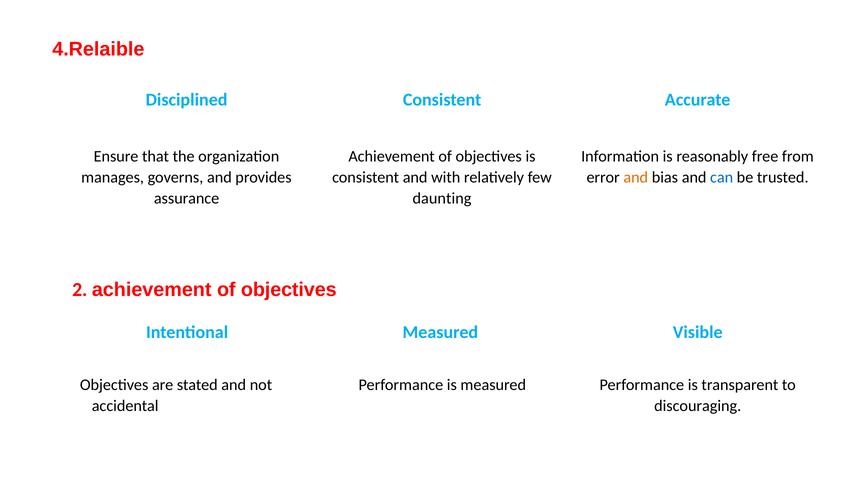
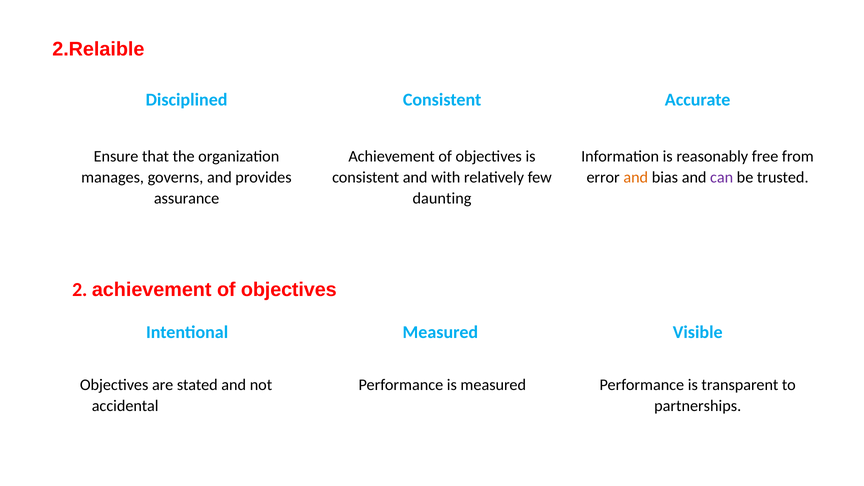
4.Relaible: 4.Relaible -> 2.Relaible
can colour: blue -> purple
discouraging: discouraging -> partnerships
